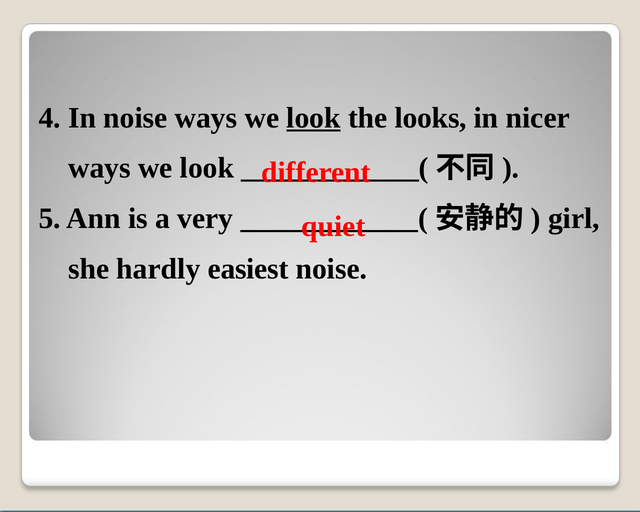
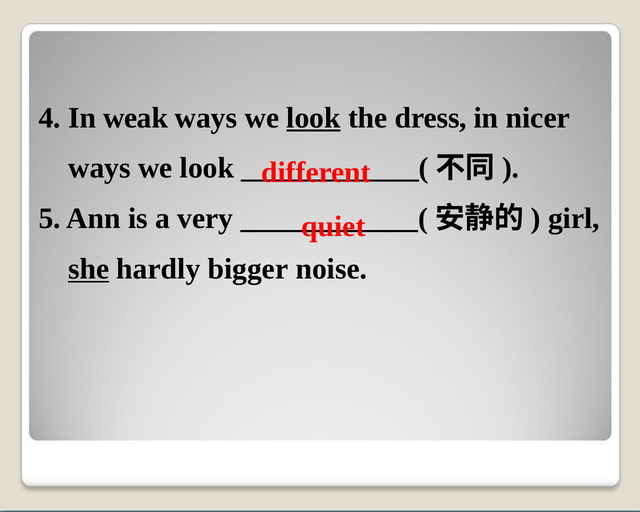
In noise: noise -> weak
looks: looks -> dress
she underline: none -> present
easiest: easiest -> bigger
